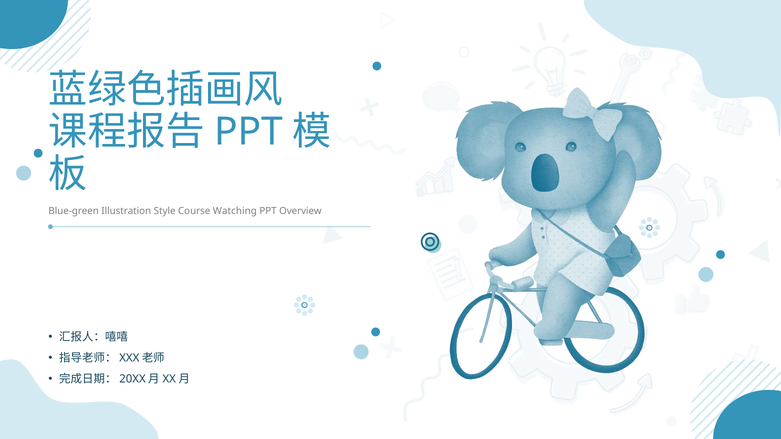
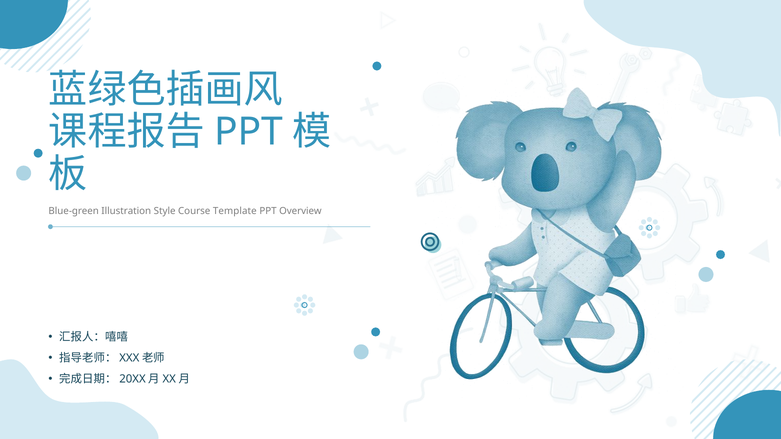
Watching: Watching -> Template
